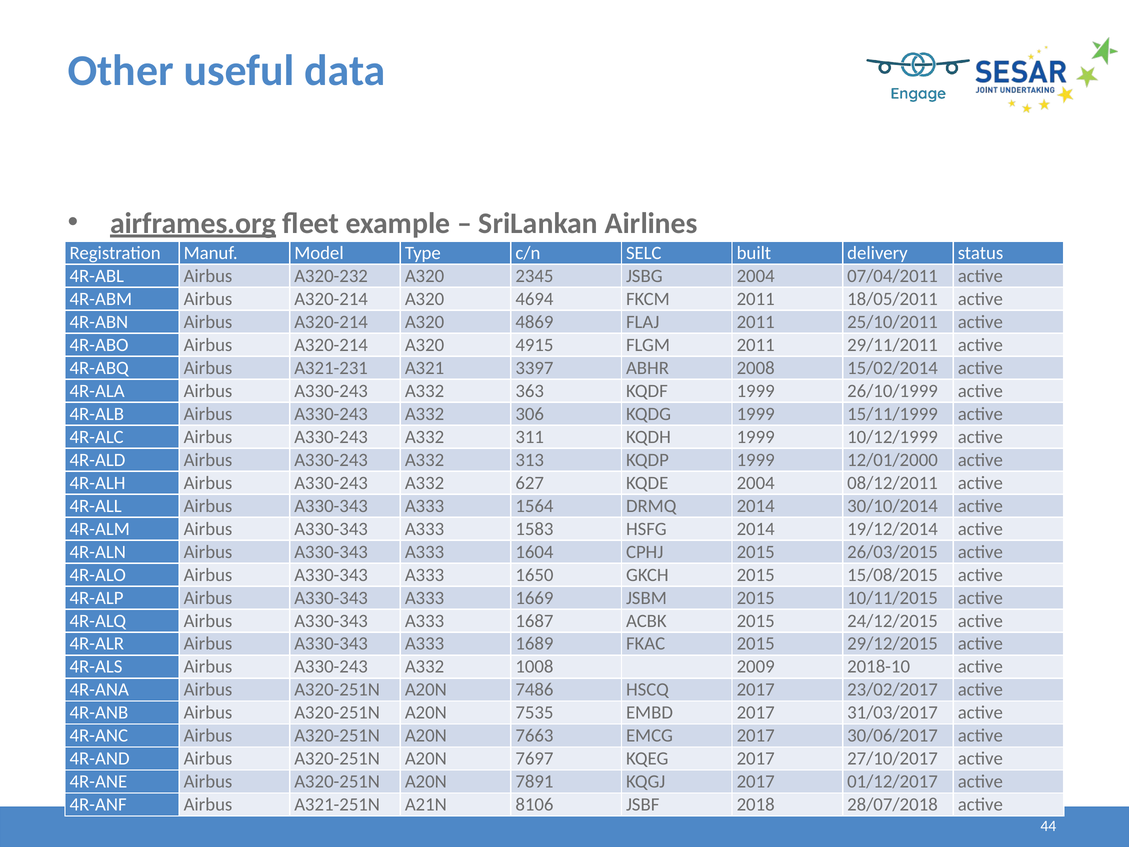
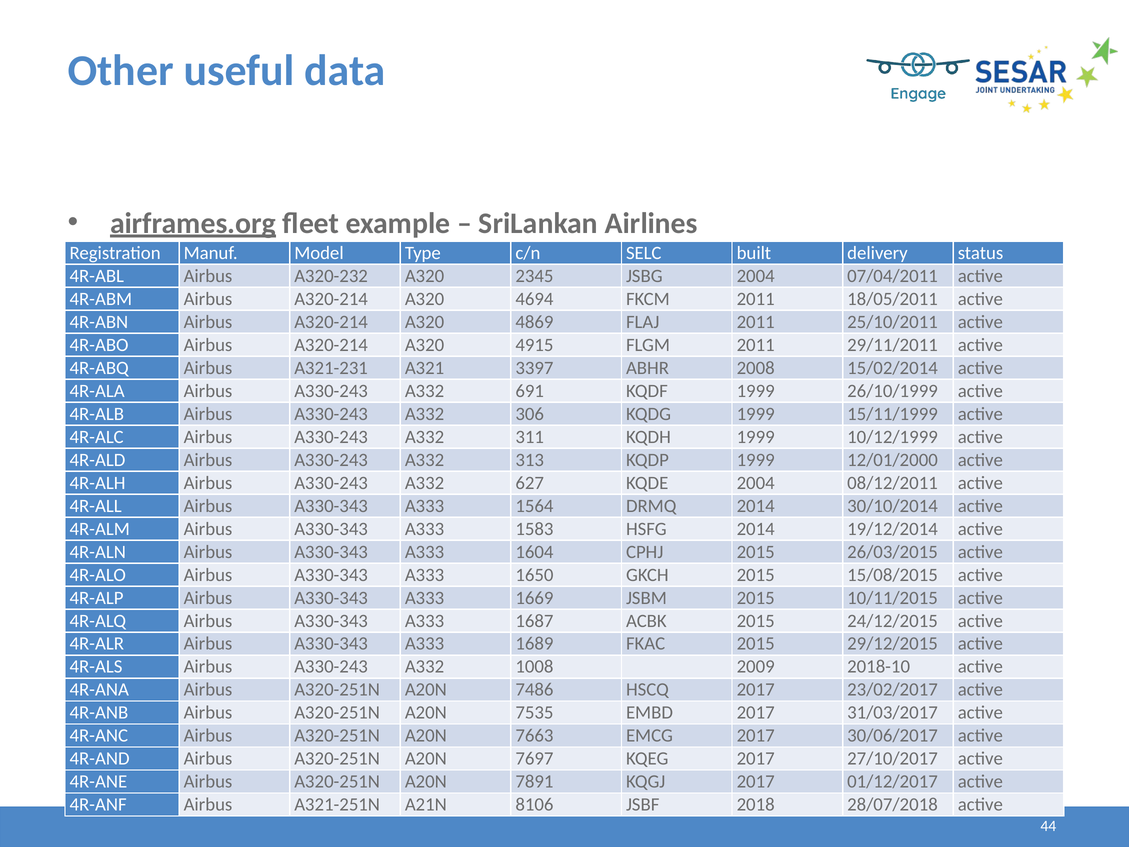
363: 363 -> 691
